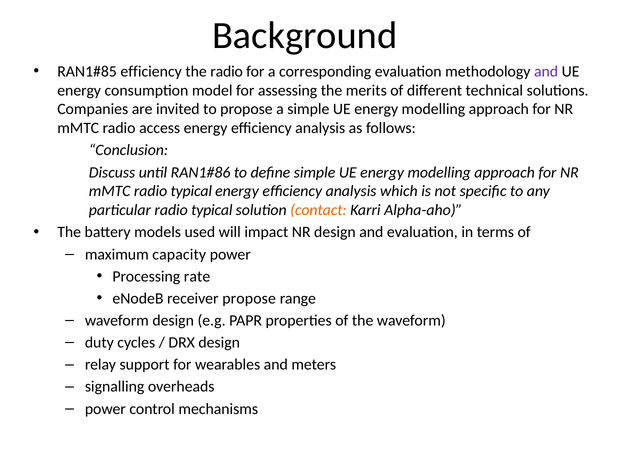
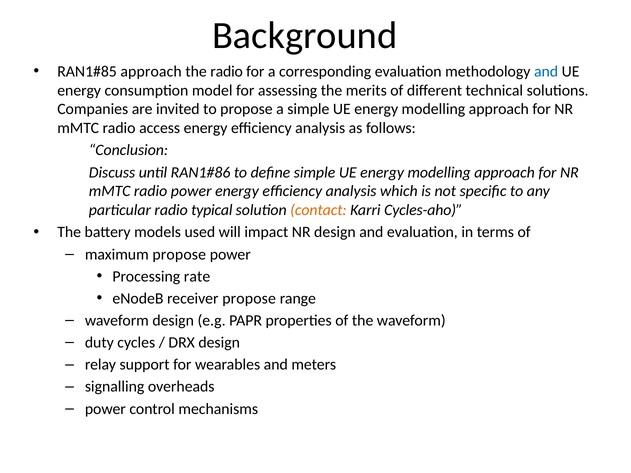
efficiency at (151, 71): efficiency -> approach
and at (546, 71) colour: purple -> blue
mMTC radio typical: typical -> power
Alpha-aho: Alpha-aho -> Cycles-aho
maximum capacity: capacity -> propose
